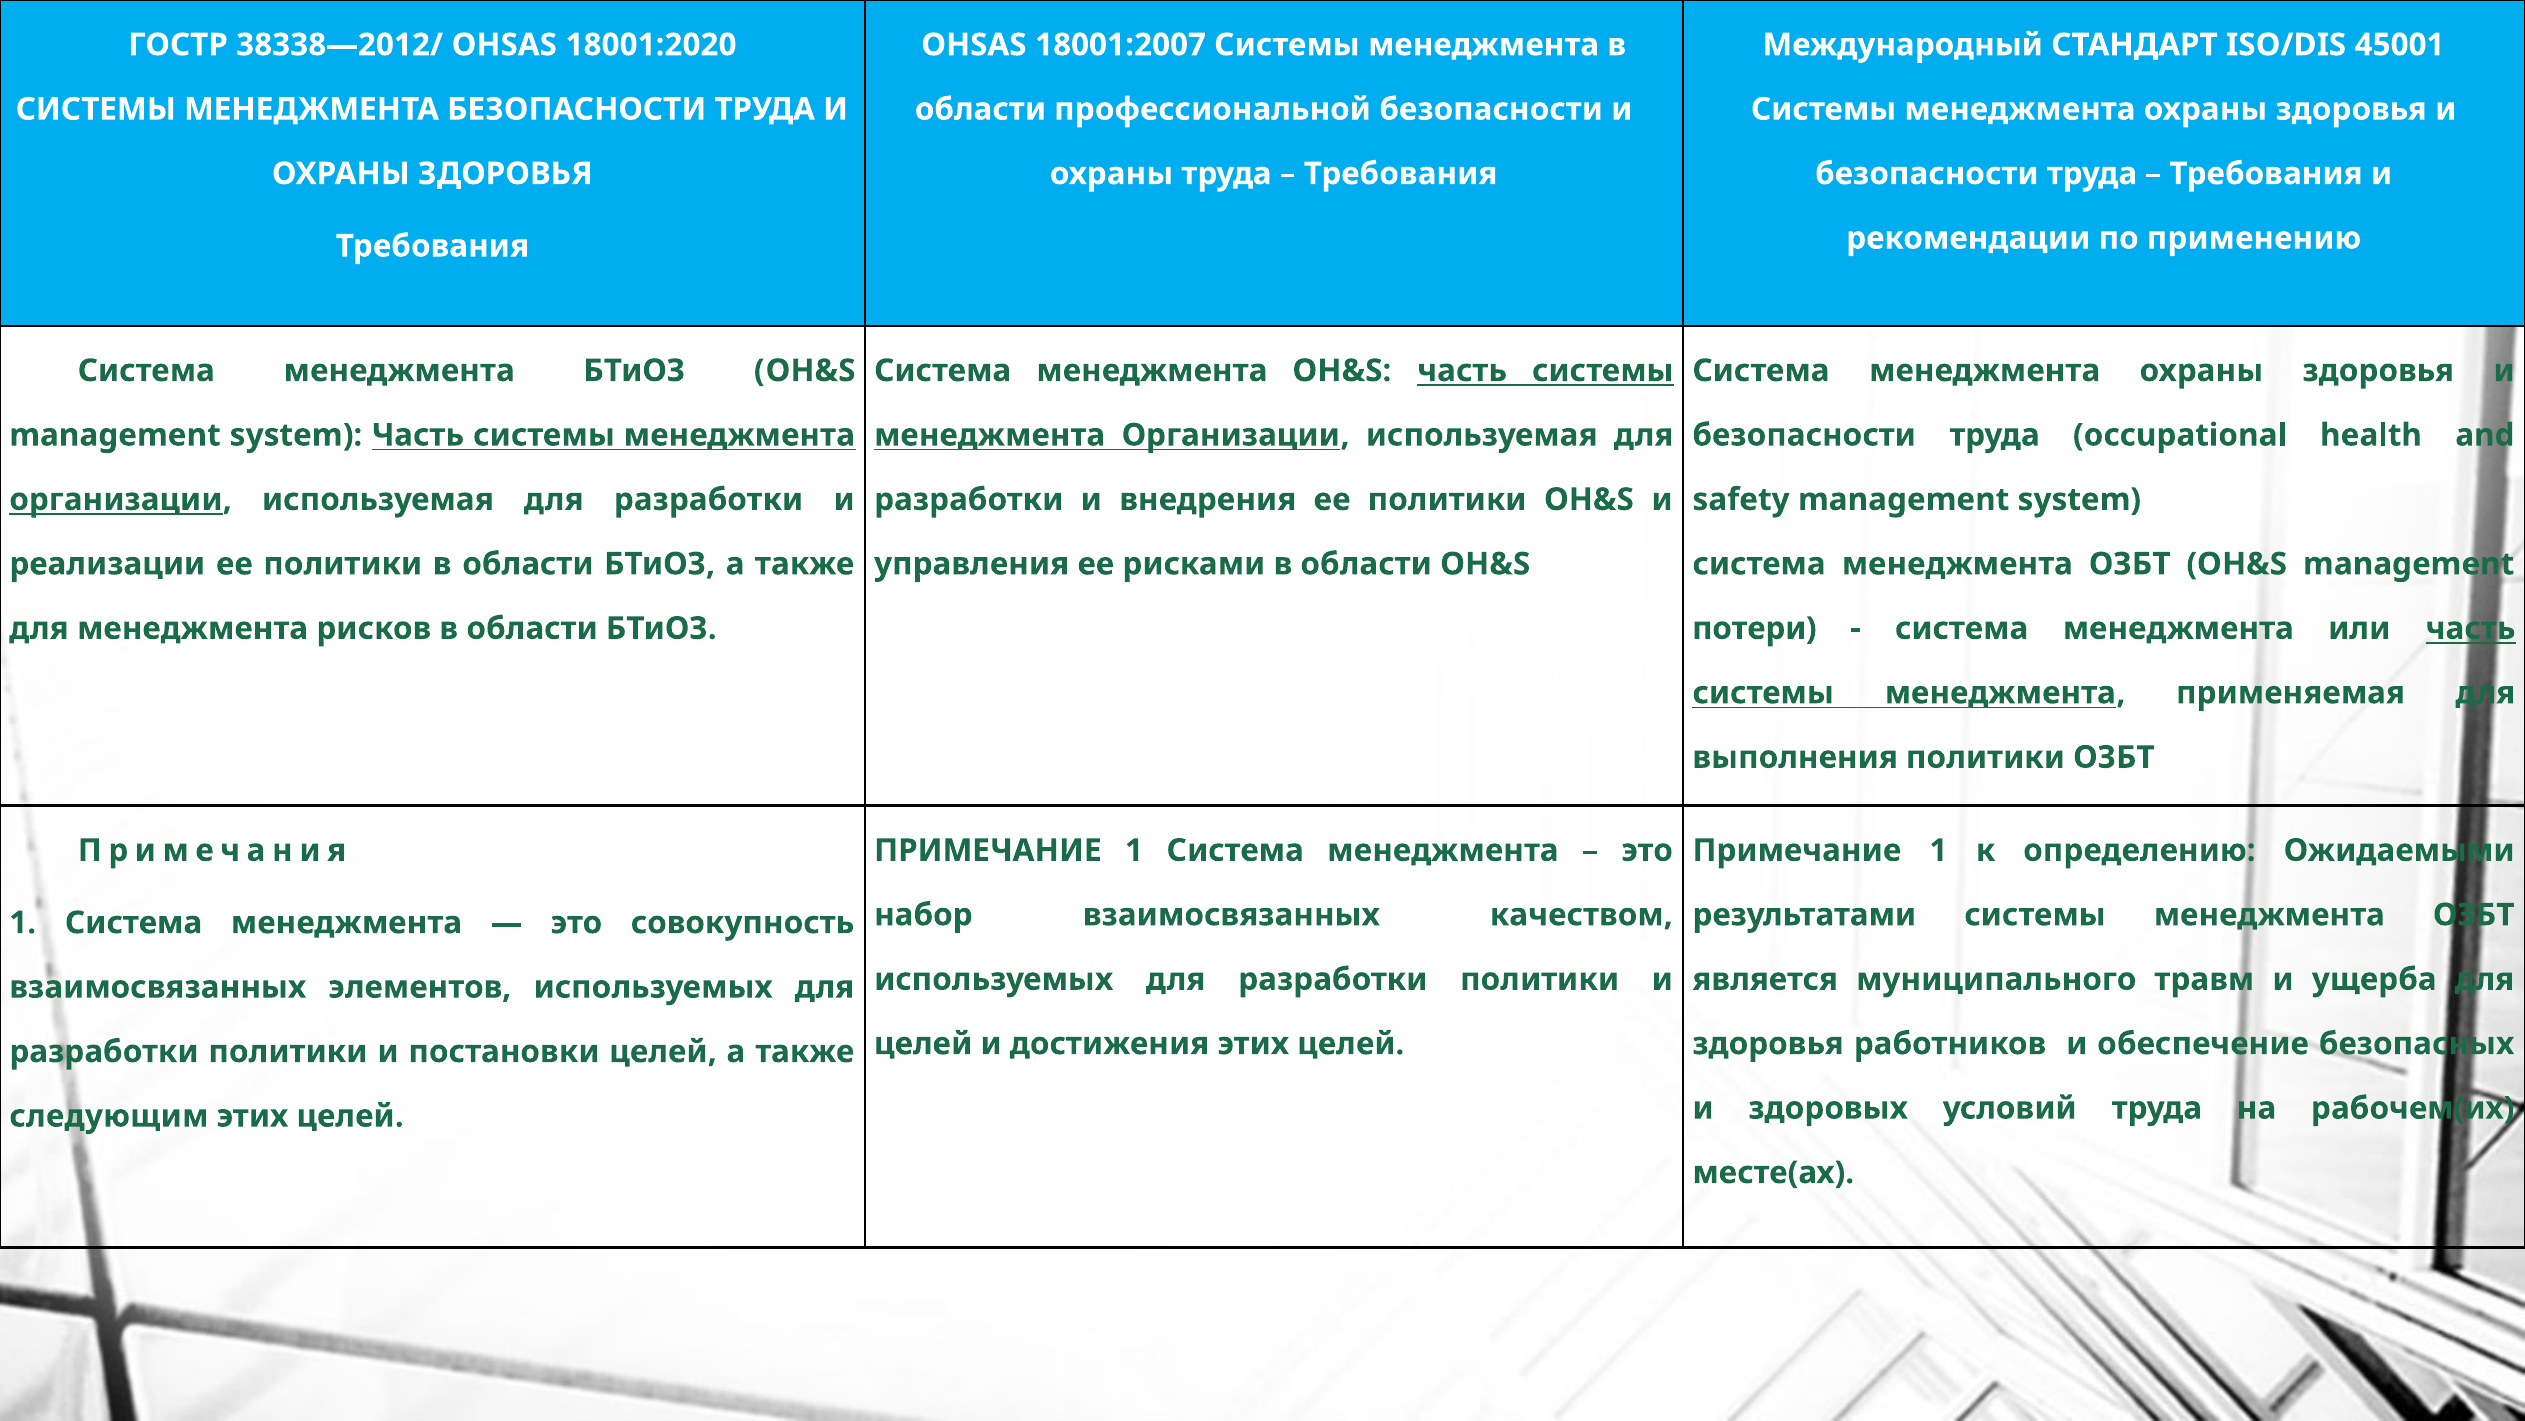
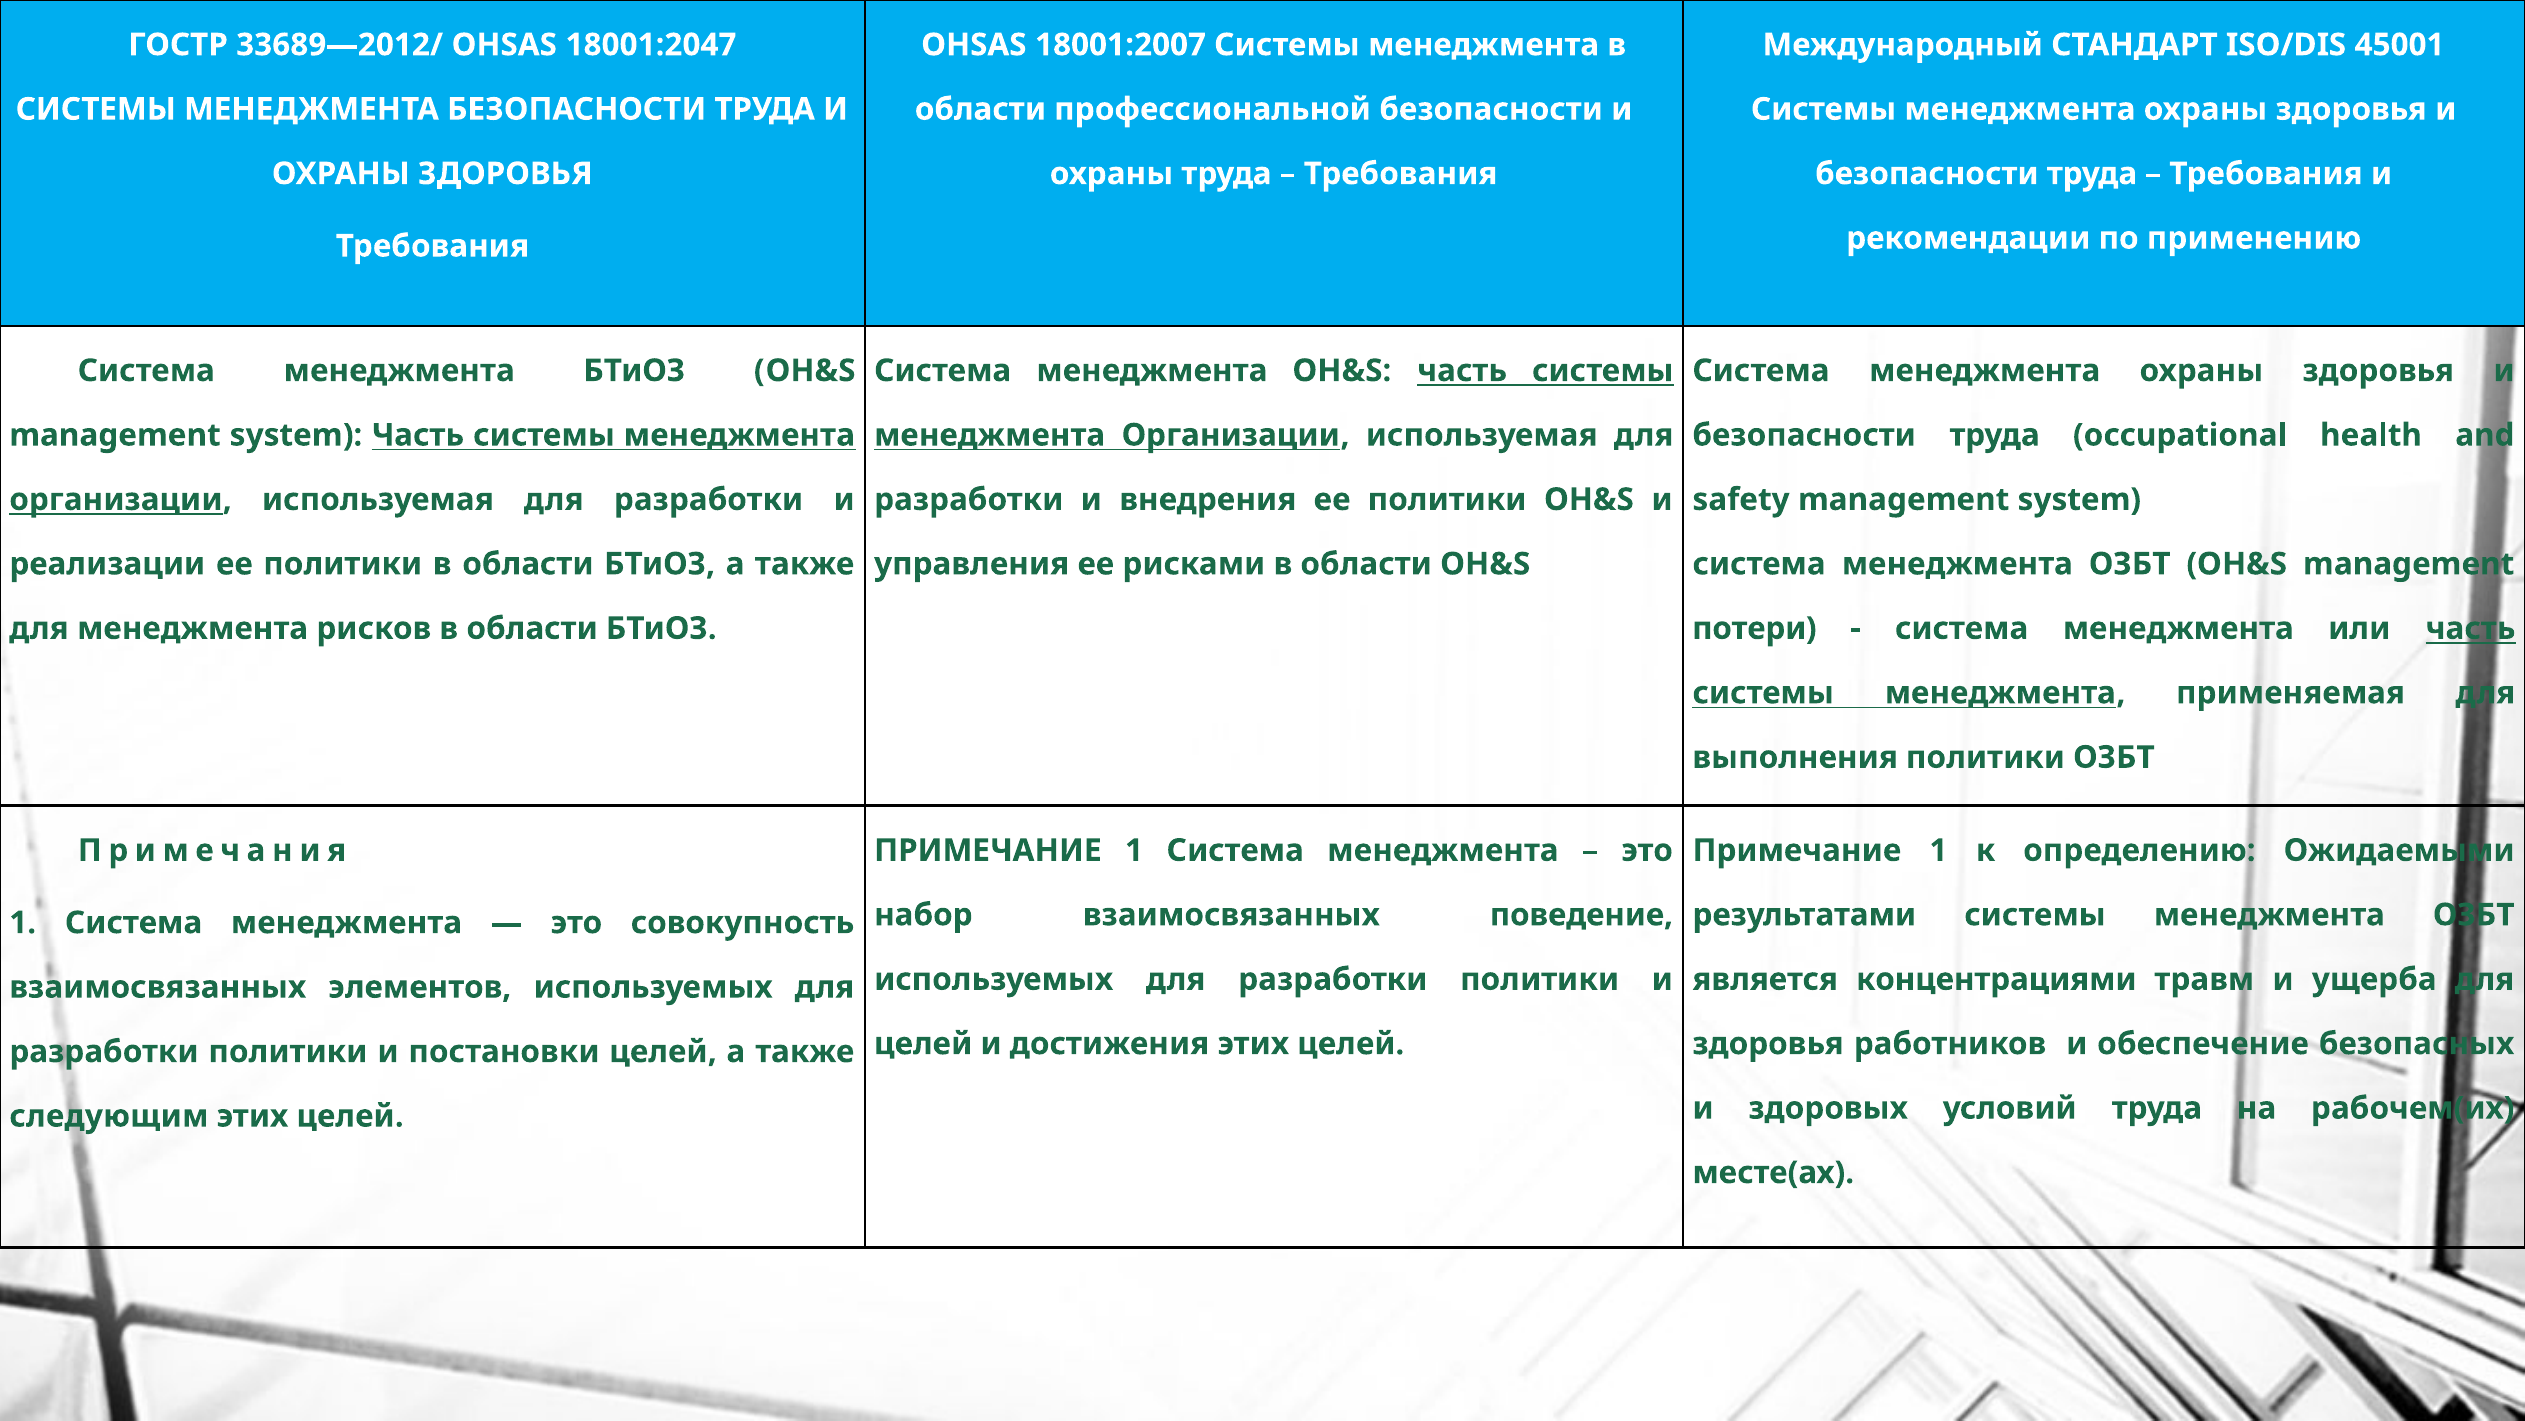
38338—2012/: 38338—2012/ -> 33689—2012/
18001:2020: 18001:2020 -> 18001:2047
качеством: качеством -> поведение
муниципального: муниципального -> концентрациями
